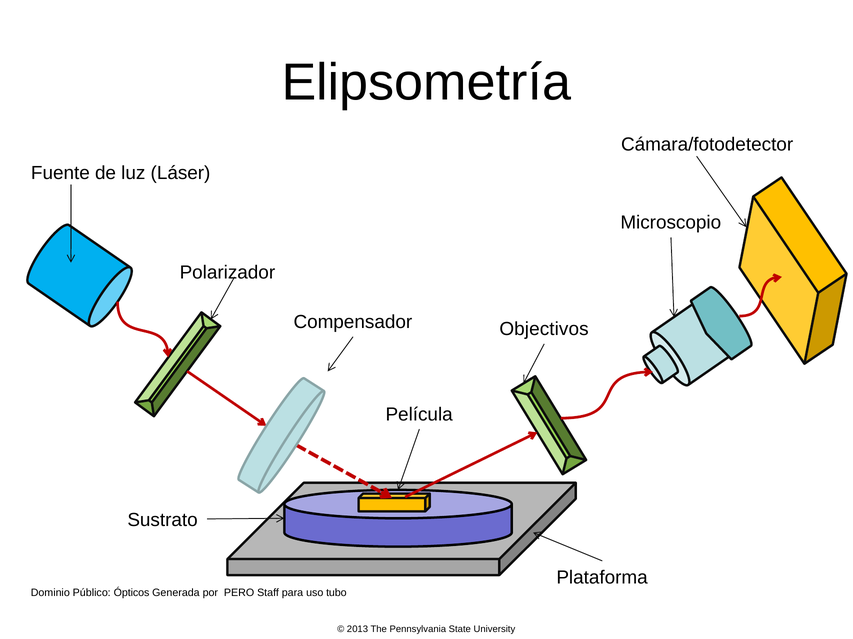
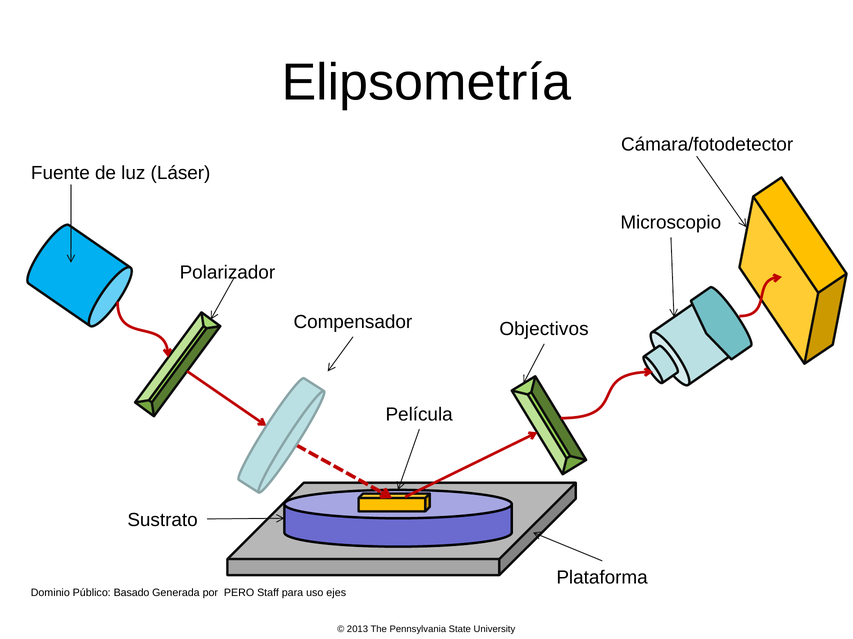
Ópticos: Ópticos -> Basado
tubo: tubo -> ejes
